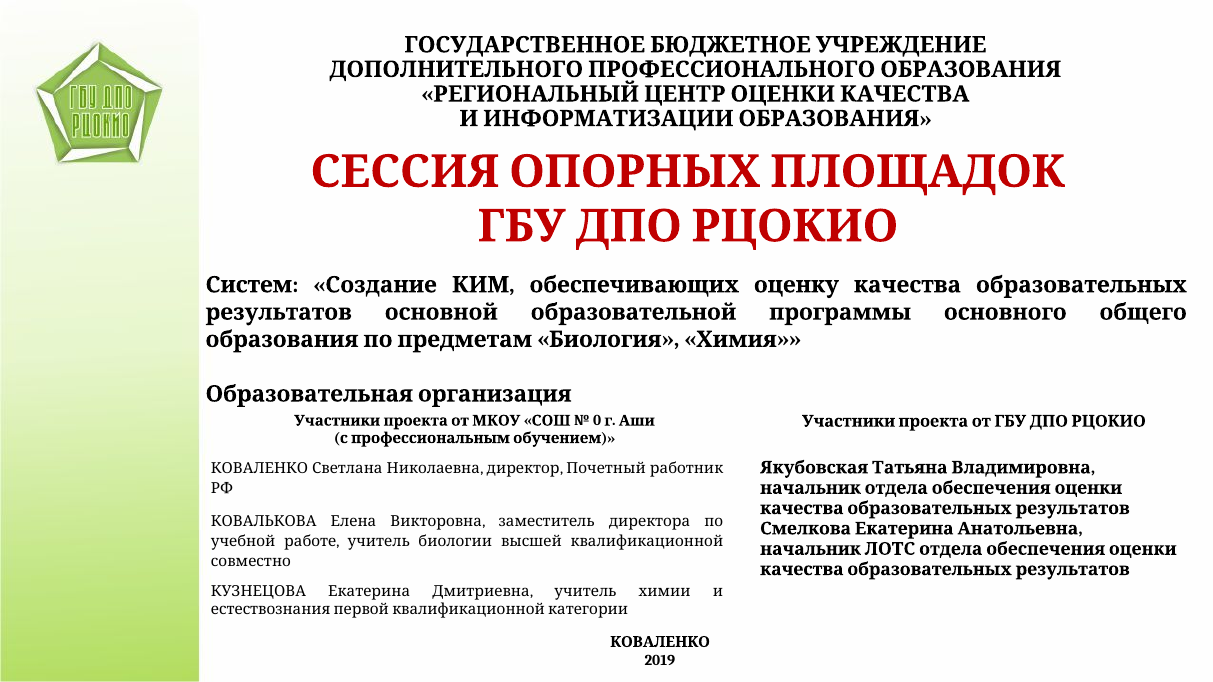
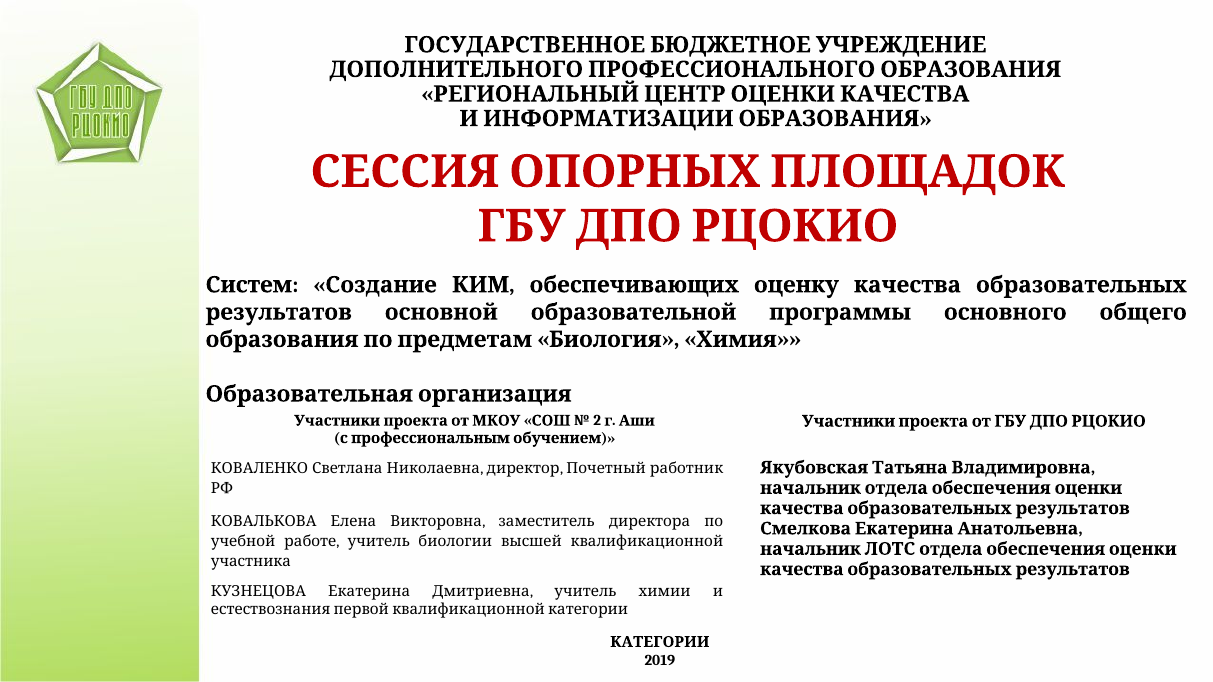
0: 0 -> 2
совместно: совместно -> участника
КОВАЛЕНКО at (660, 642): КОВАЛЕНКО -> КАТЕГОРИИ
